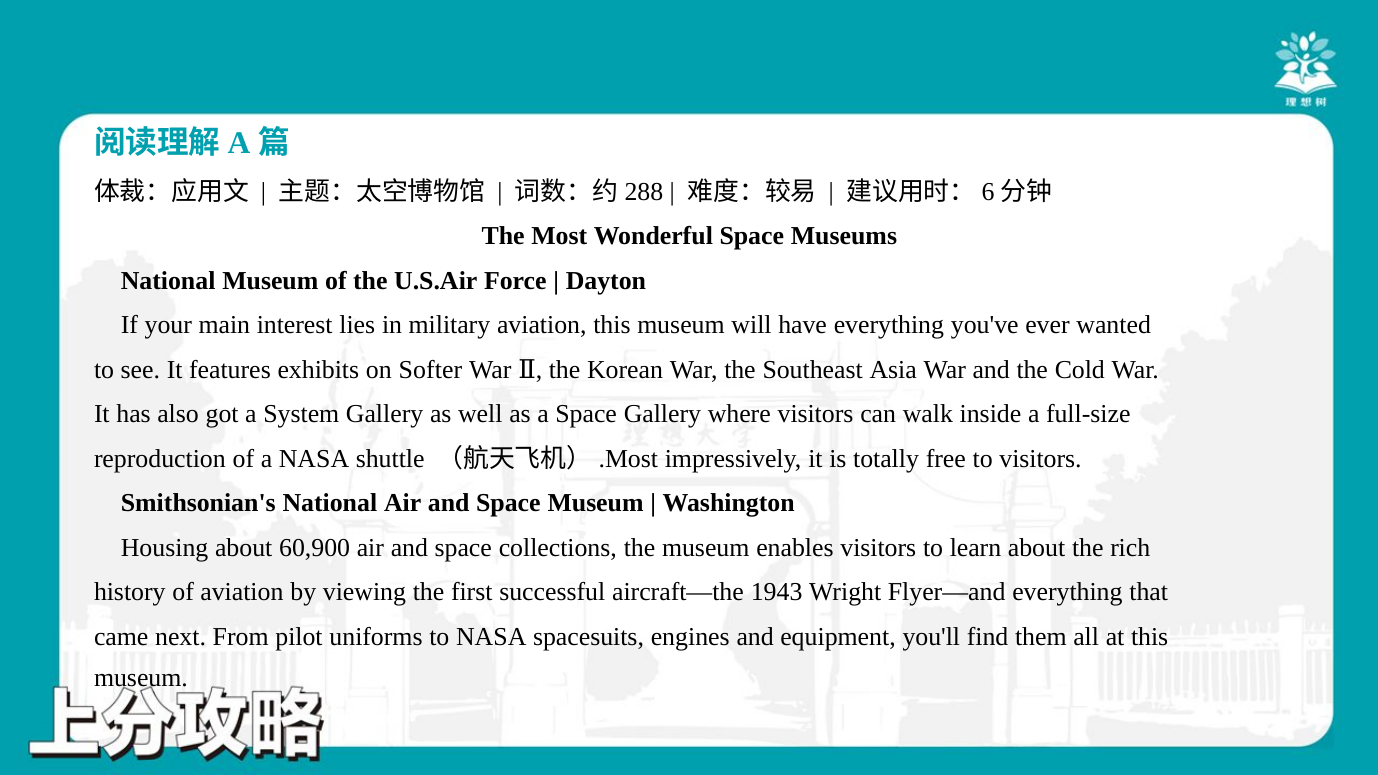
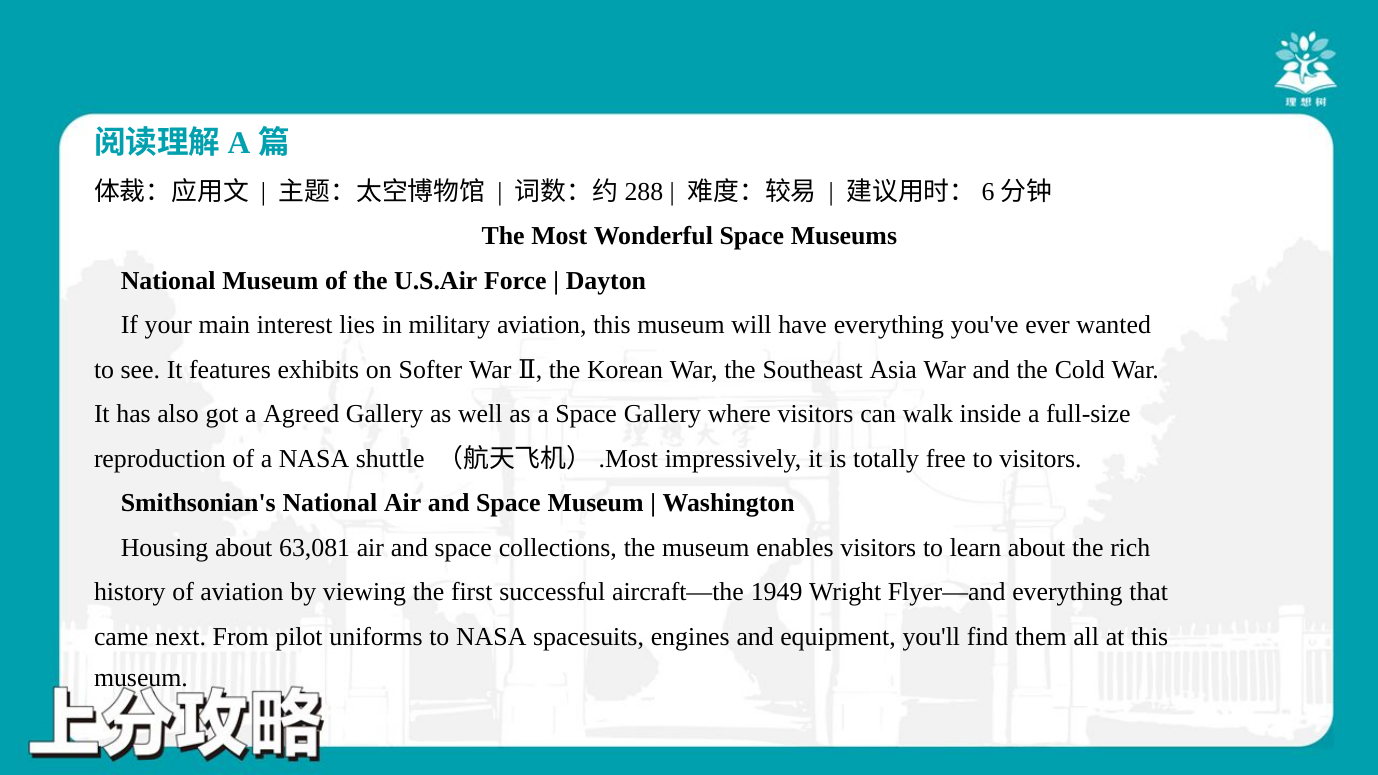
System: System -> Agreed
60,900: 60,900 -> 63,081
1943: 1943 -> 1949
